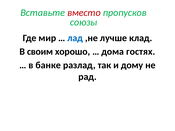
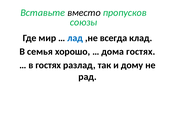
вместо colour: red -> black
лучше: лучше -> всегда
своим: своим -> семья
в банке: банке -> гостях
